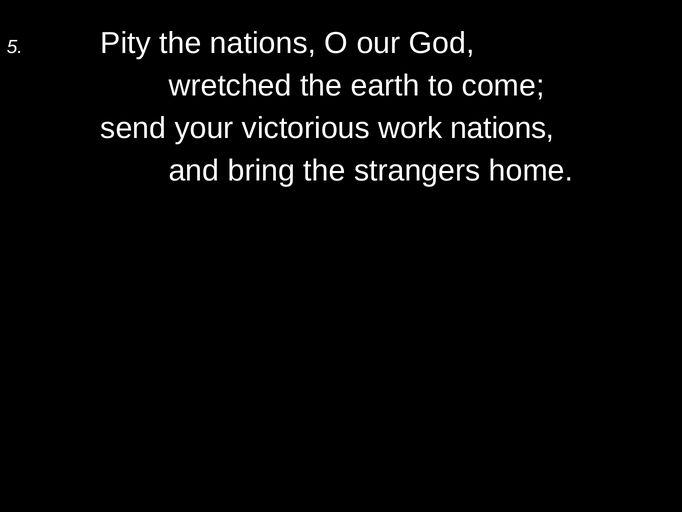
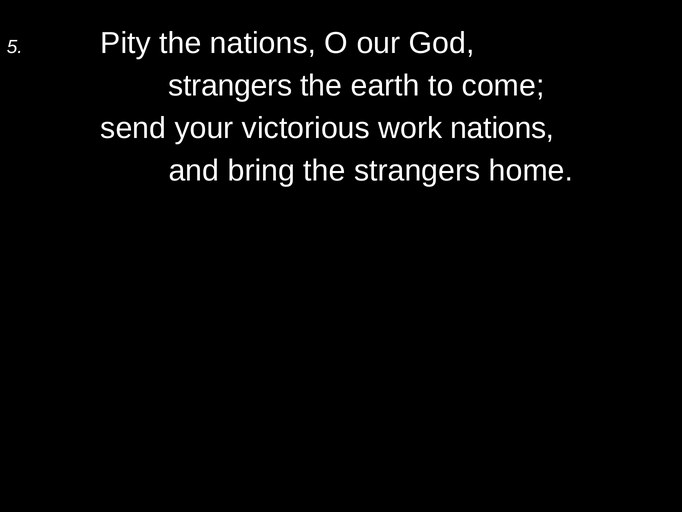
wretched at (230, 86): wretched -> strangers
